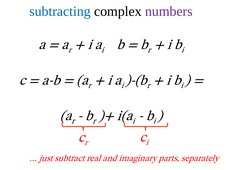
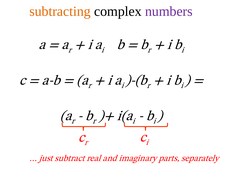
subtracting colour: blue -> orange
